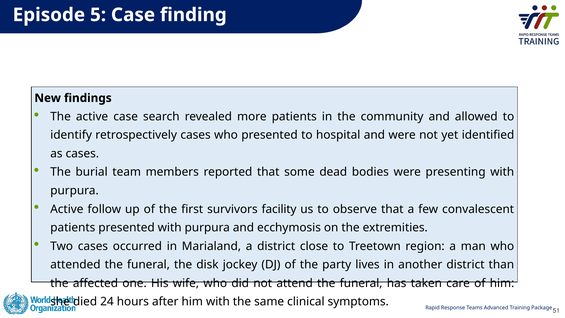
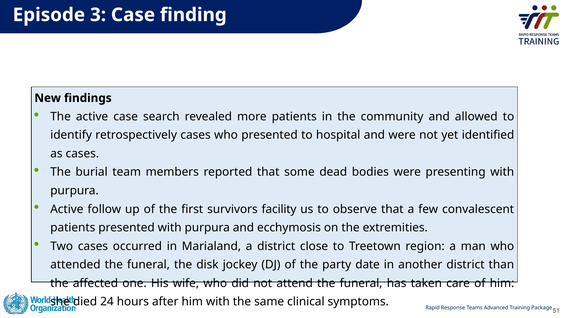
5: 5 -> 3
lives: lives -> date
